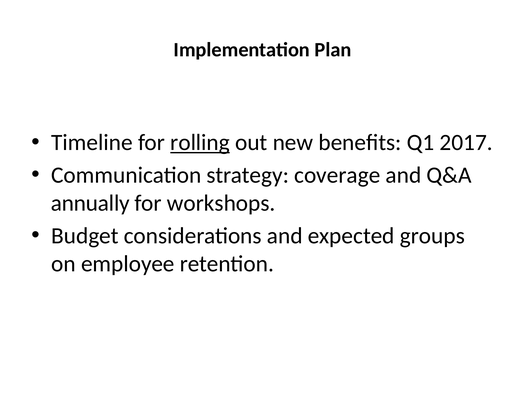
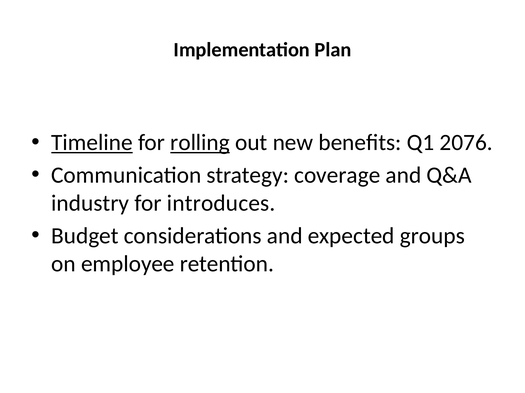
Timeline underline: none -> present
2017: 2017 -> 2076
annually: annually -> industry
workshops: workshops -> introduces
